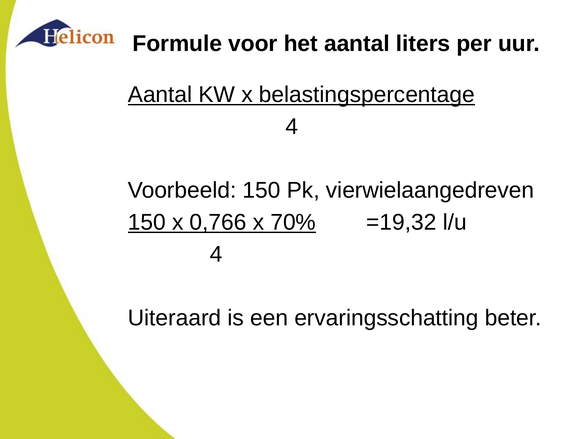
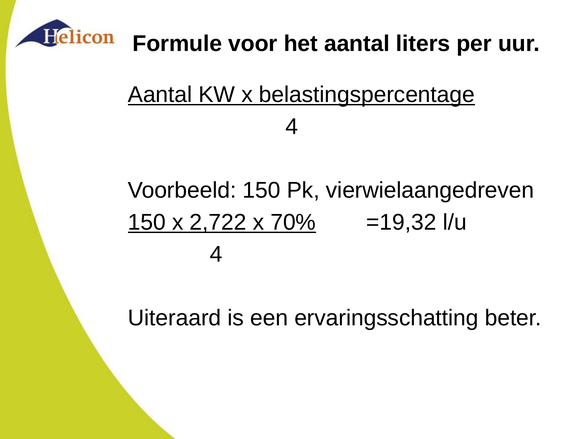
0,766: 0,766 -> 2,722
